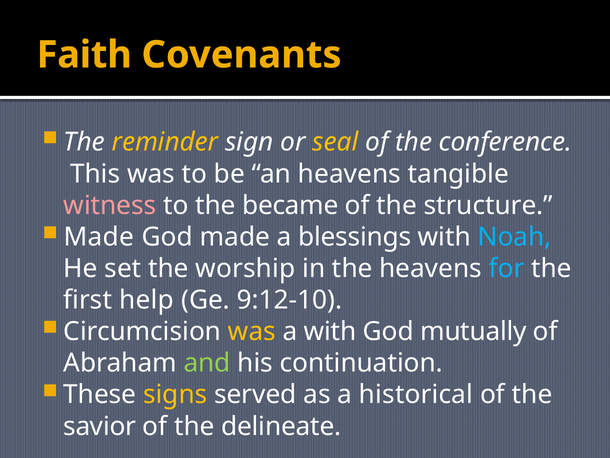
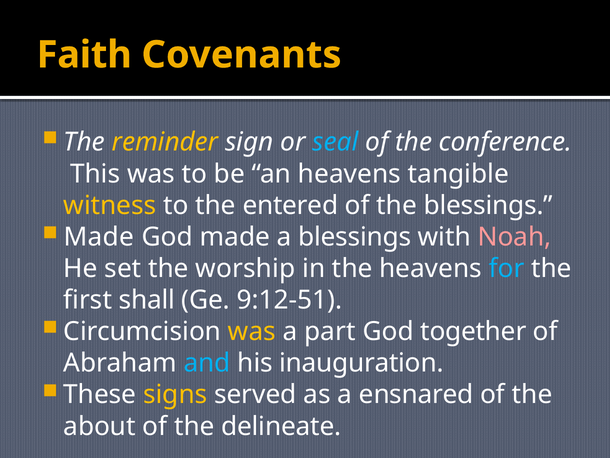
seal colour: yellow -> light blue
witness colour: pink -> yellow
became: became -> entered
the structure: structure -> blessings
Noah colour: light blue -> pink
help: help -> shall
9:12-10: 9:12-10 -> 9:12-51
a with: with -> part
mutually: mutually -> together
and colour: light green -> light blue
continuation: continuation -> inauguration
historical: historical -> ensnared
savior: savior -> about
